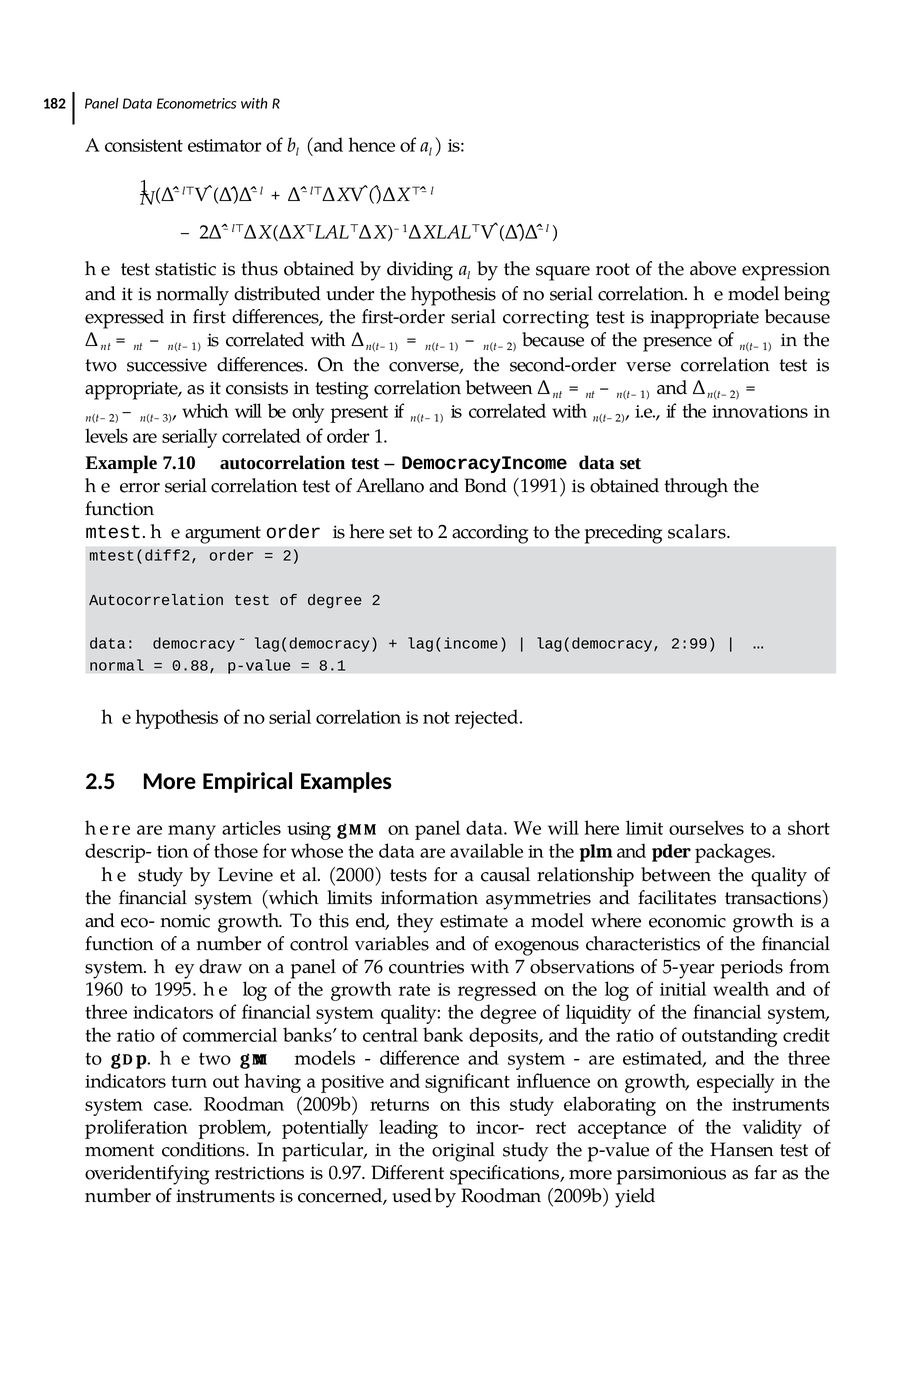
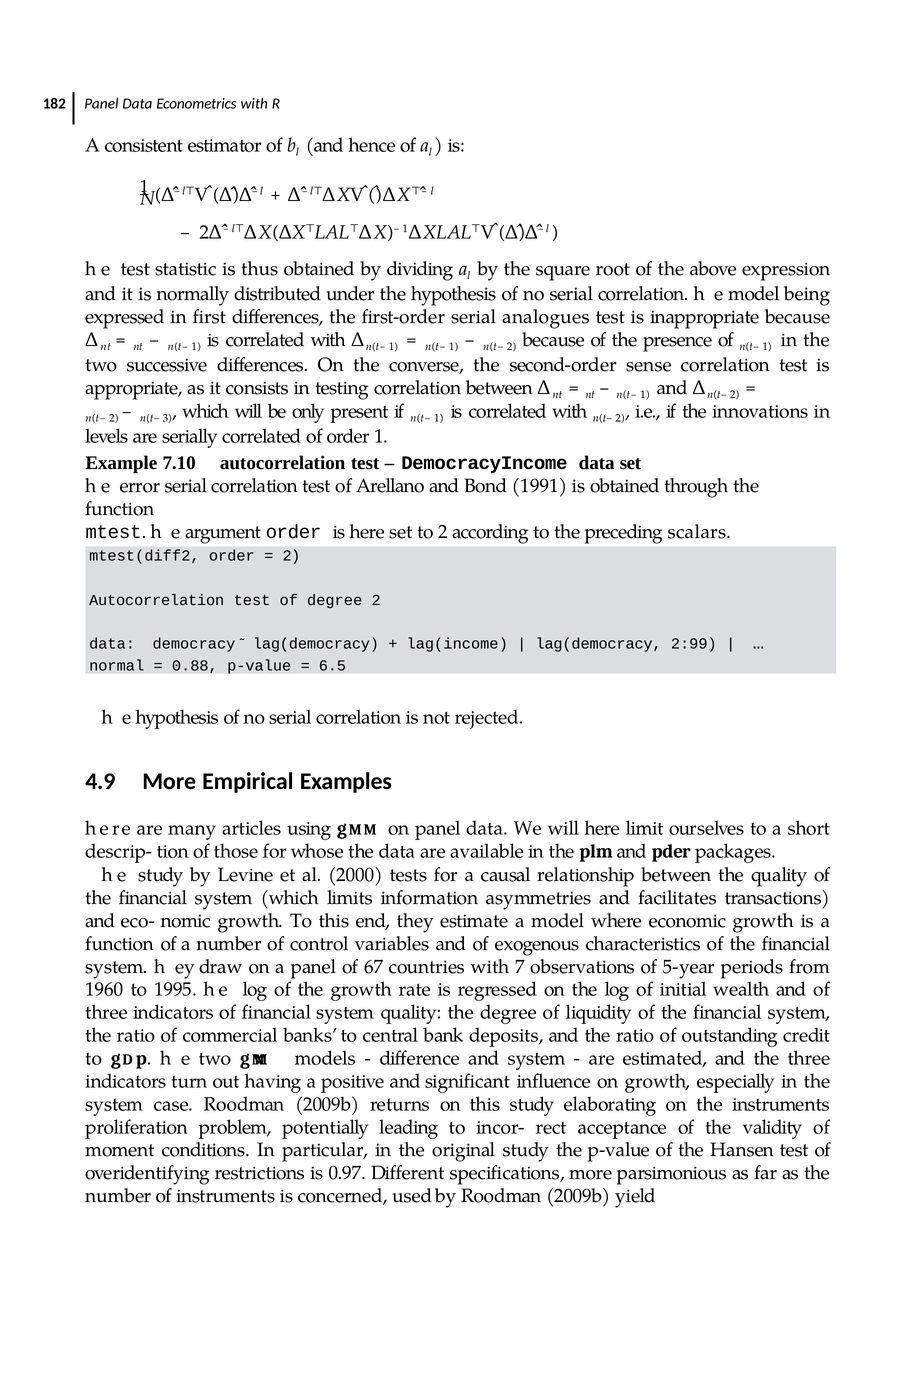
correcting: correcting -> analogues
verse: verse -> sense
8.1: 8.1 -> 6.5
2.5: 2.5 -> 4.9
76: 76 -> 67
